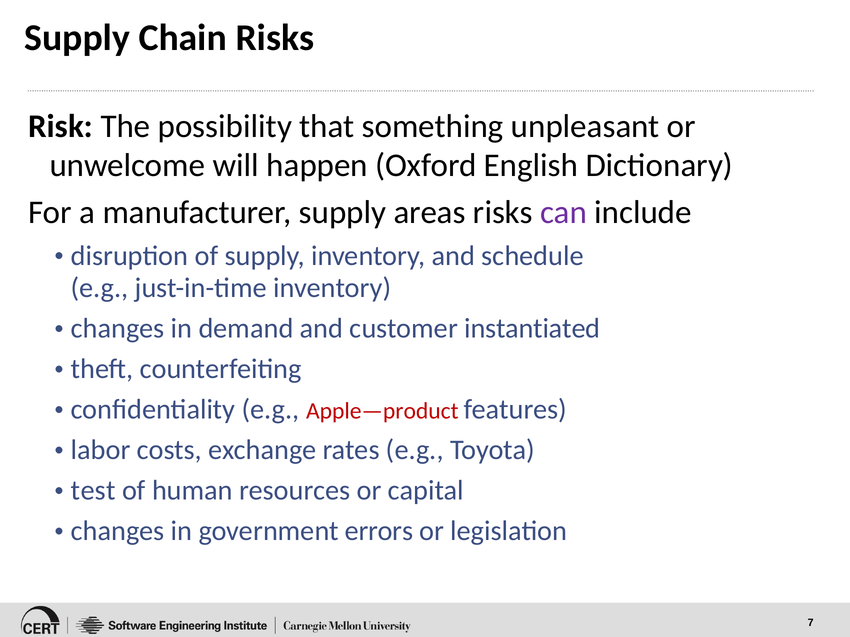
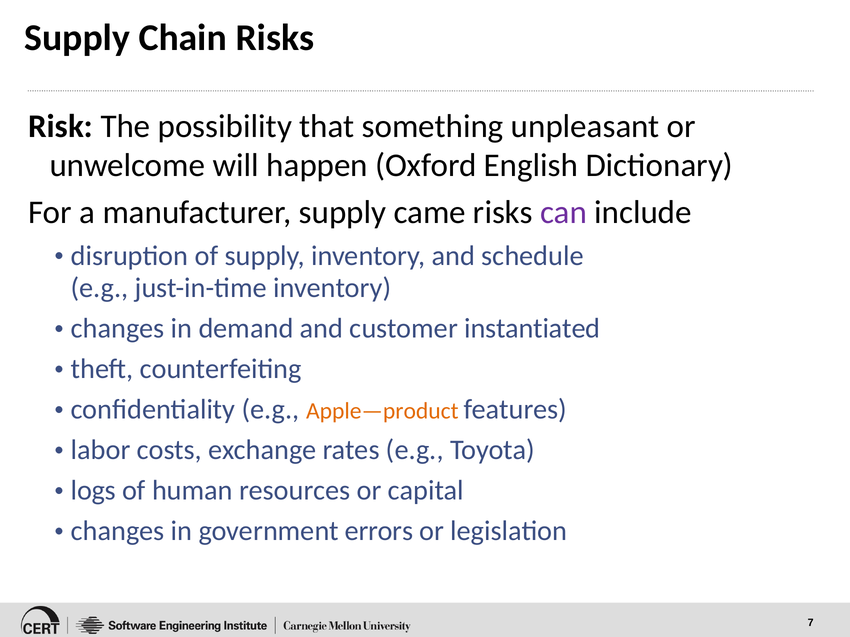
areas: areas -> came
Apple—product colour: red -> orange
test: test -> logs
